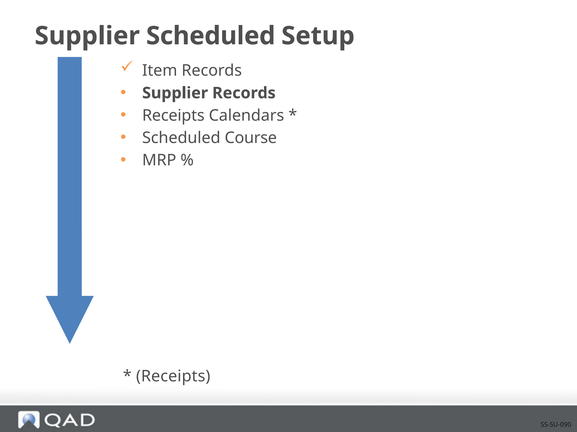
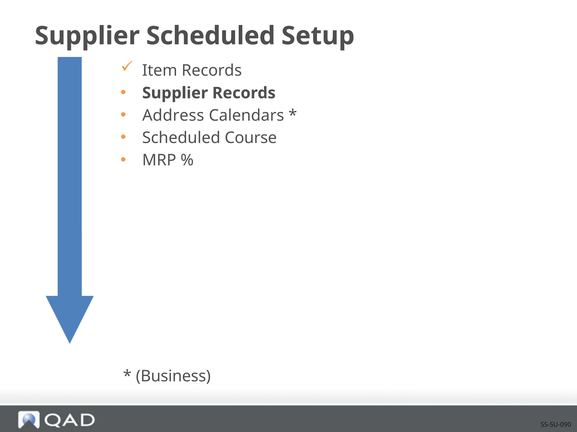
Receipts at (173, 116): Receipts -> Address
Receipts at (173, 377): Receipts -> Business
